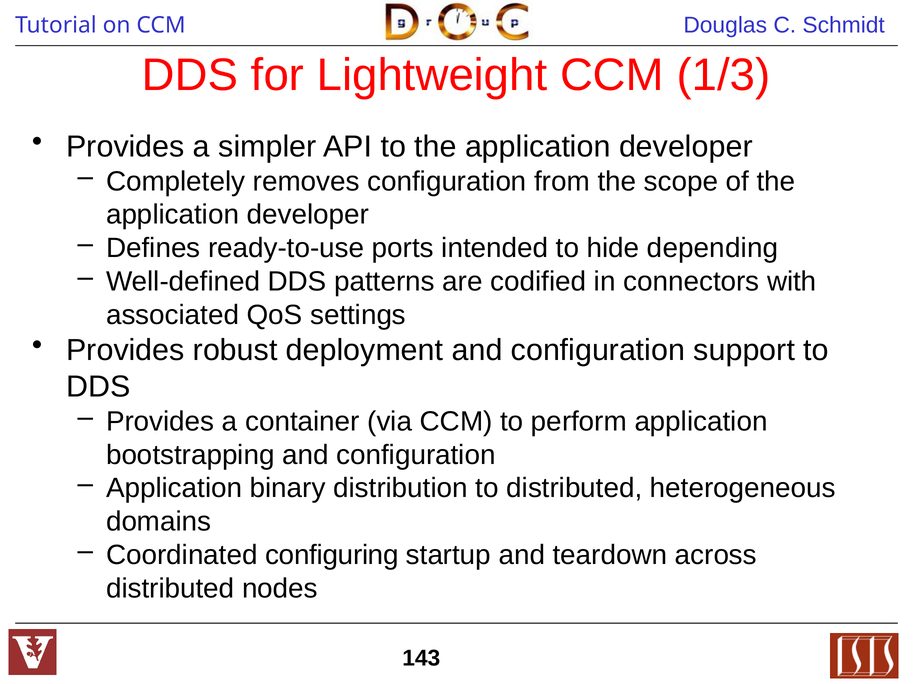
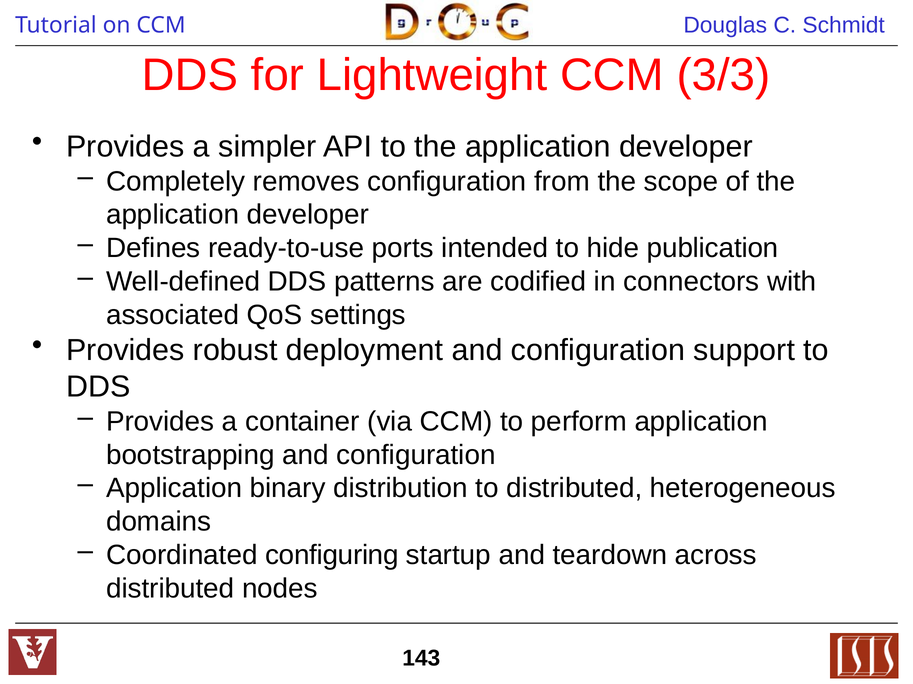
1/3: 1/3 -> 3/3
depending: depending -> publication
